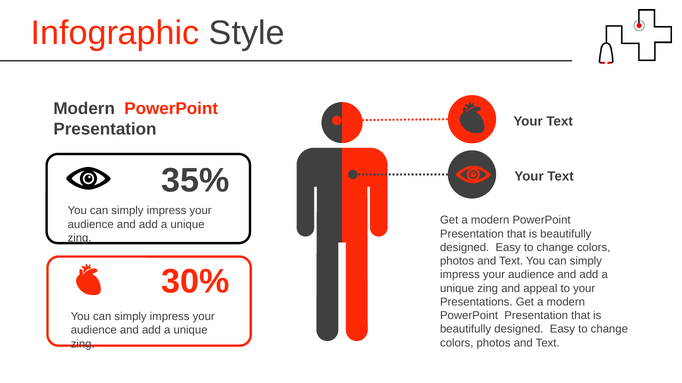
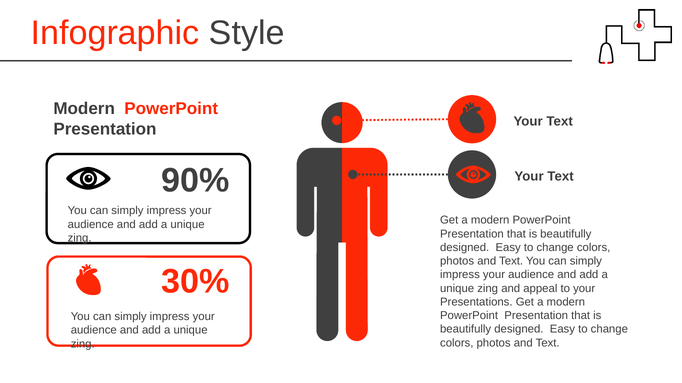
35%: 35% -> 90%
